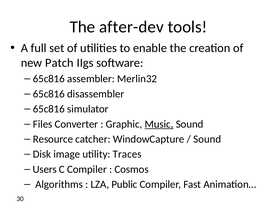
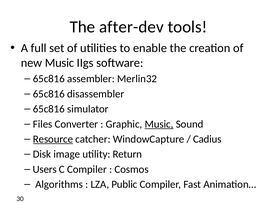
new Patch: Patch -> Music
Resource underline: none -> present
Sound at (207, 139): Sound -> Cadius
Traces: Traces -> Return
